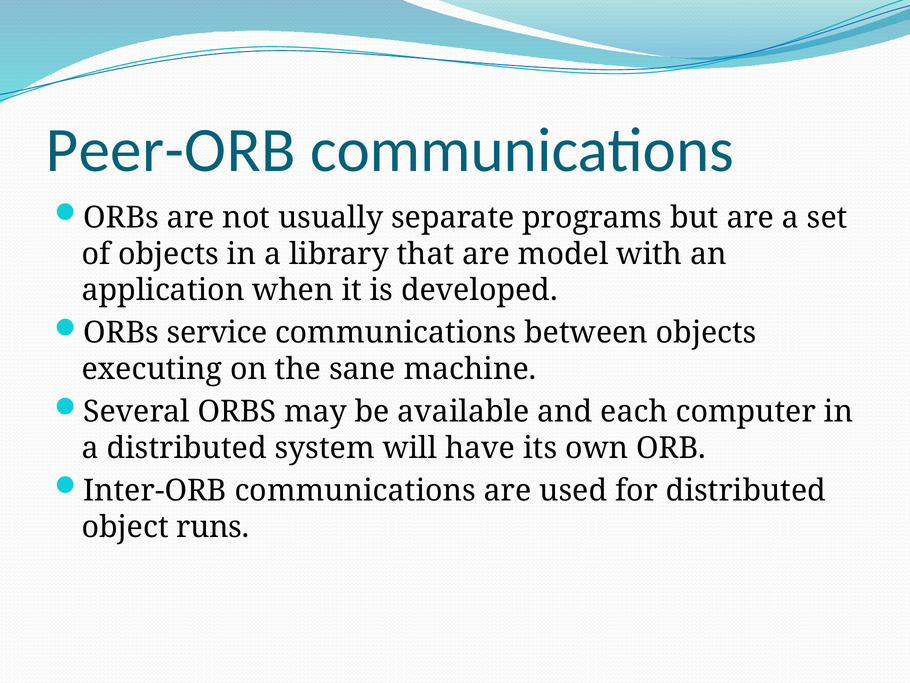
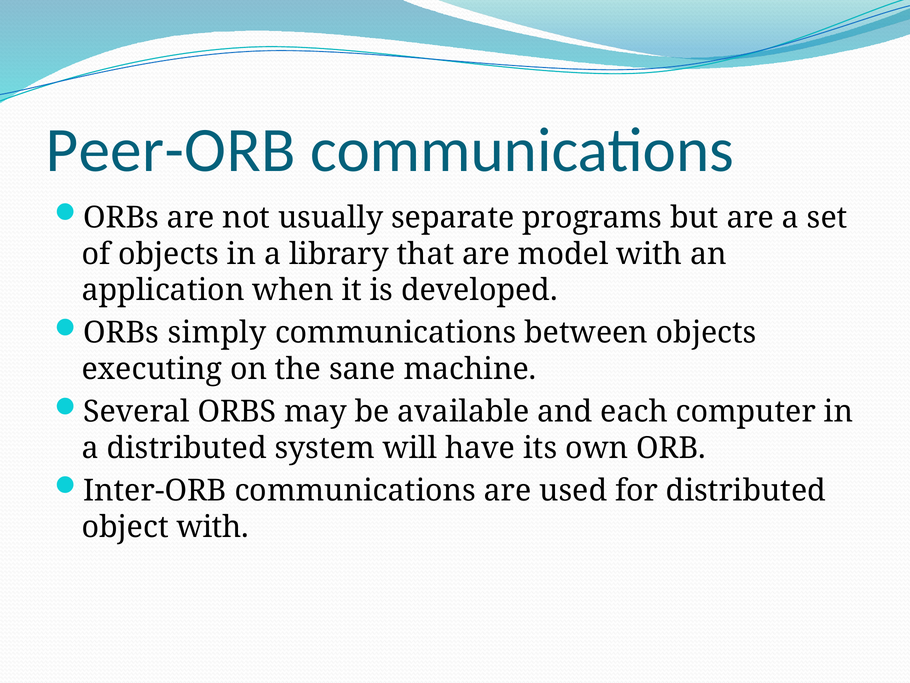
service: service -> simply
object runs: runs -> with
